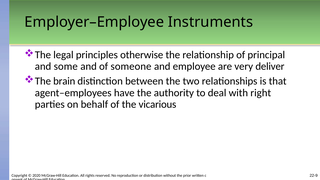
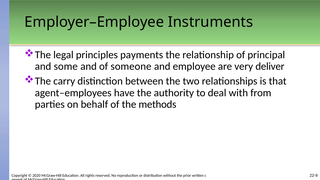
otherwise: otherwise -> payments
brain: brain -> carry
right: right -> from
vicarious: vicarious -> methods
